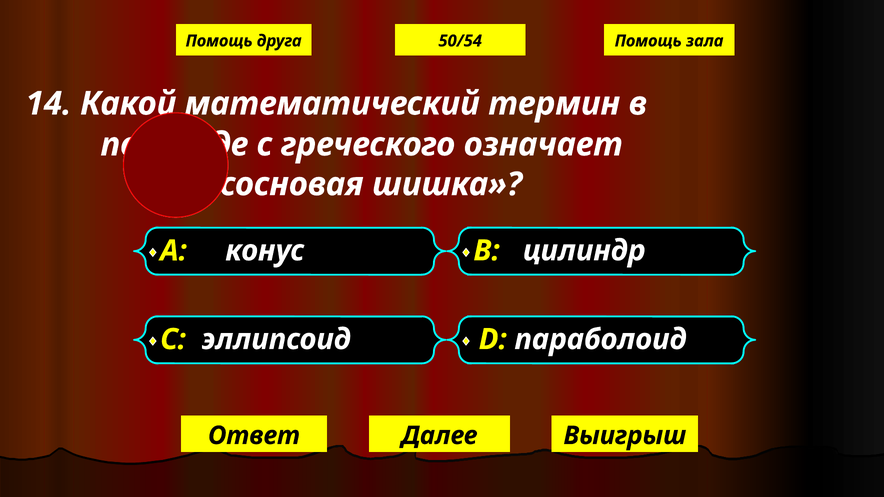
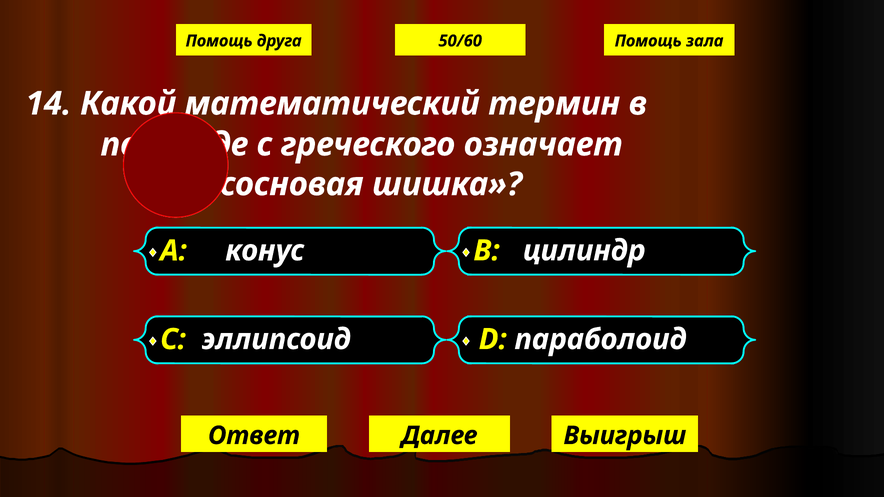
50/54: 50/54 -> 50/60
